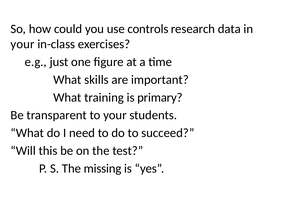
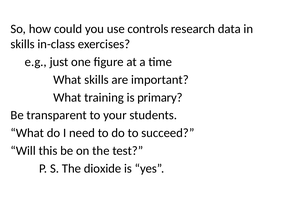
your at (23, 44): your -> skills
missing: missing -> dioxide
